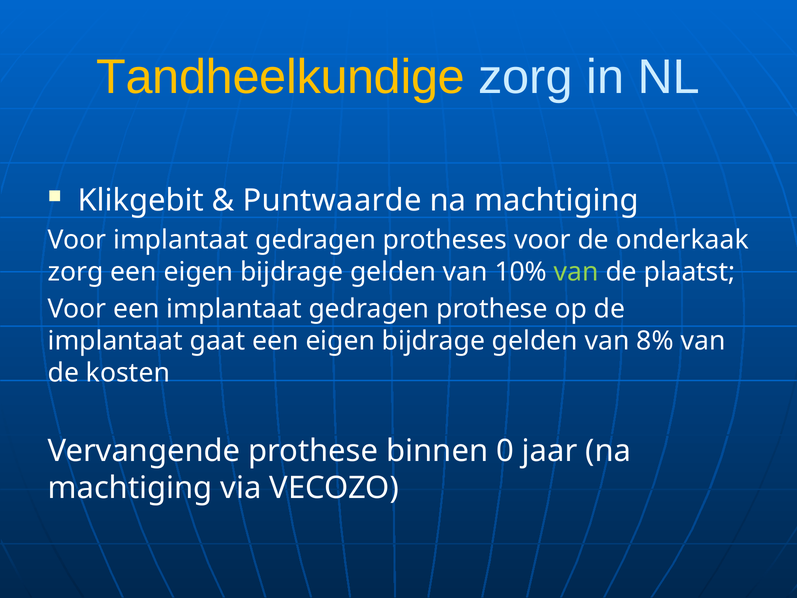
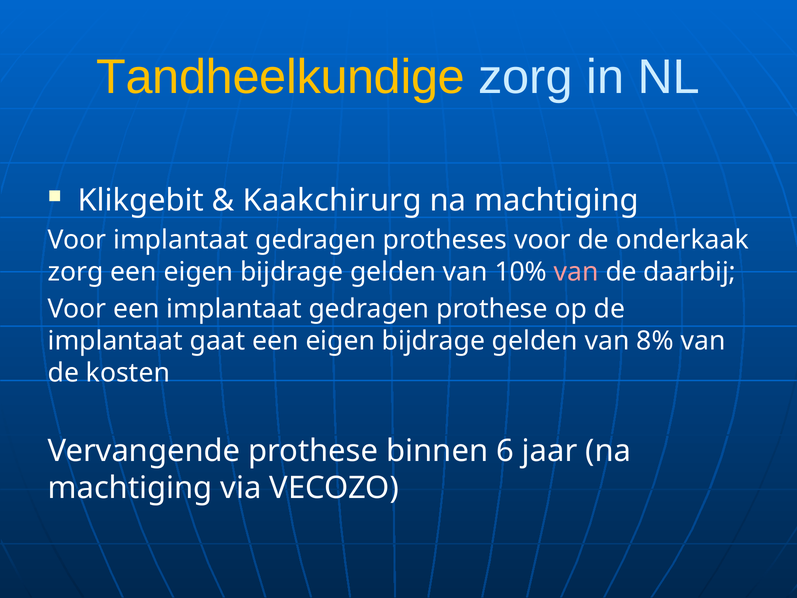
Puntwaarde: Puntwaarde -> Kaakchirurg
van at (576, 272) colour: light green -> pink
plaatst: plaatst -> daarbij
0: 0 -> 6
